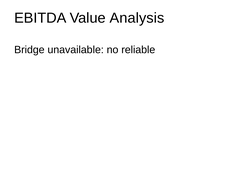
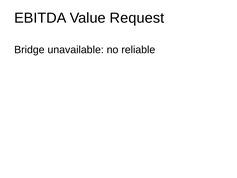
Analysis: Analysis -> Request
